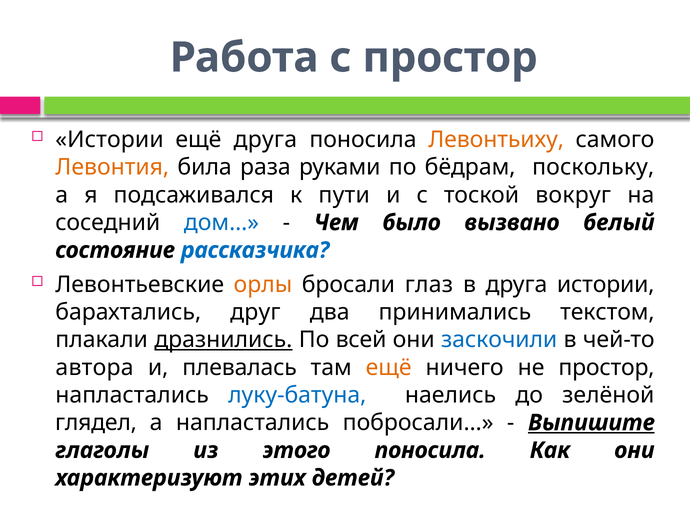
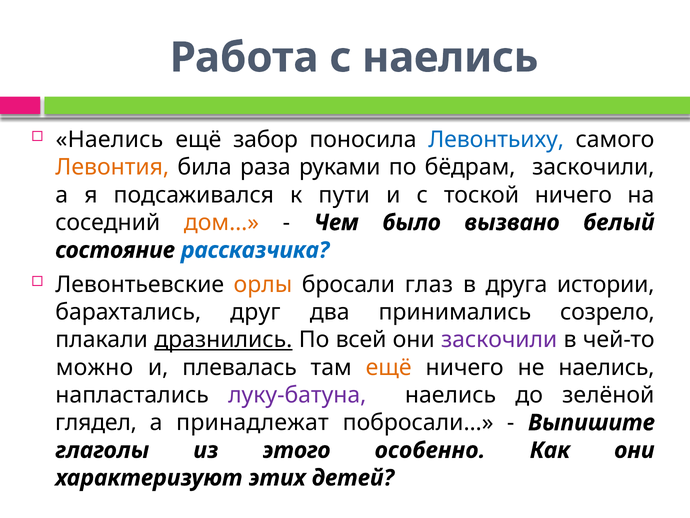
с простор: простор -> наелись
Истории at (110, 140): Истории -> Наелись
ещё друга: друга -> забор
Левонтьиху colour: orange -> blue
бёдрам поскольку: поскольку -> заскочили
тоской вокруг: вокруг -> ничего
дом… colour: blue -> orange
текстом: текстом -> созрело
заскочили at (499, 339) colour: blue -> purple
автора: автора -> можно
не простор: простор -> наелись
луку-батуна colour: blue -> purple
а напластались: напластались -> принадлежат
Выпишите underline: present -> none
этого поносила: поносила -> особенно
